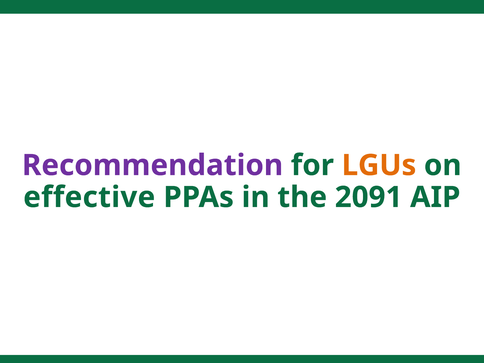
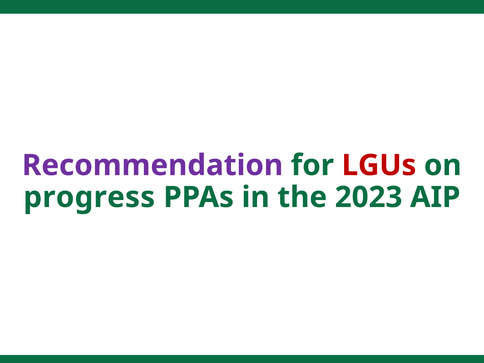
LGUs colour: orange -> red
effective: effective -> progress
2091: 2091 -> 2023
